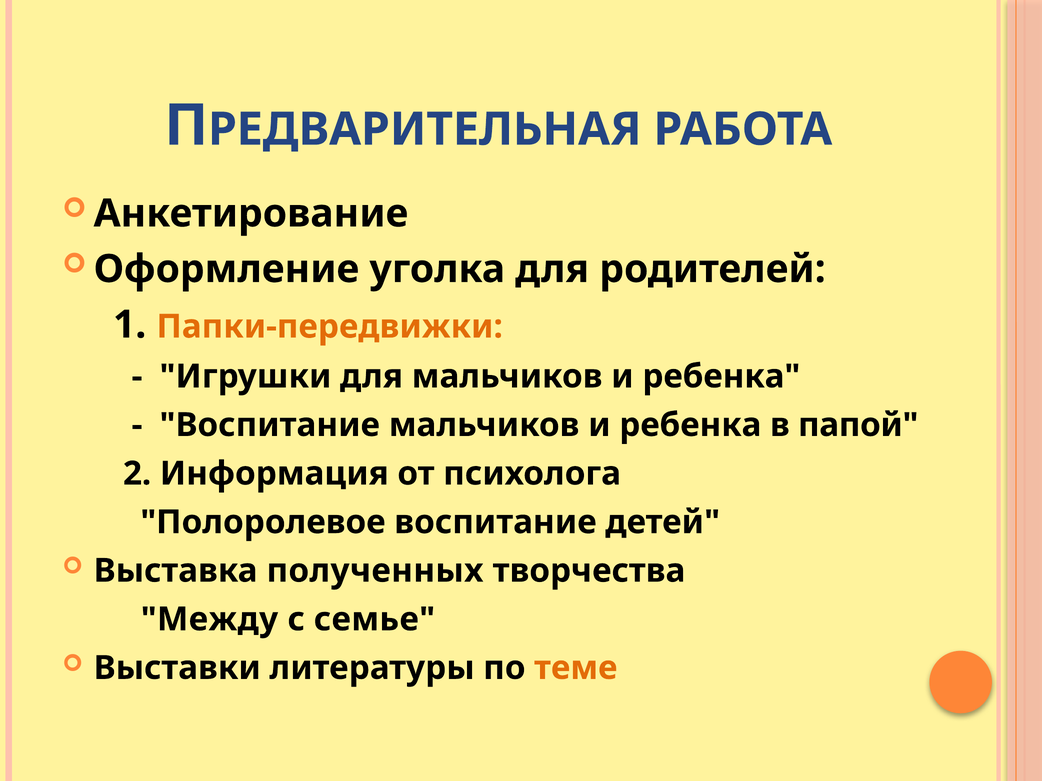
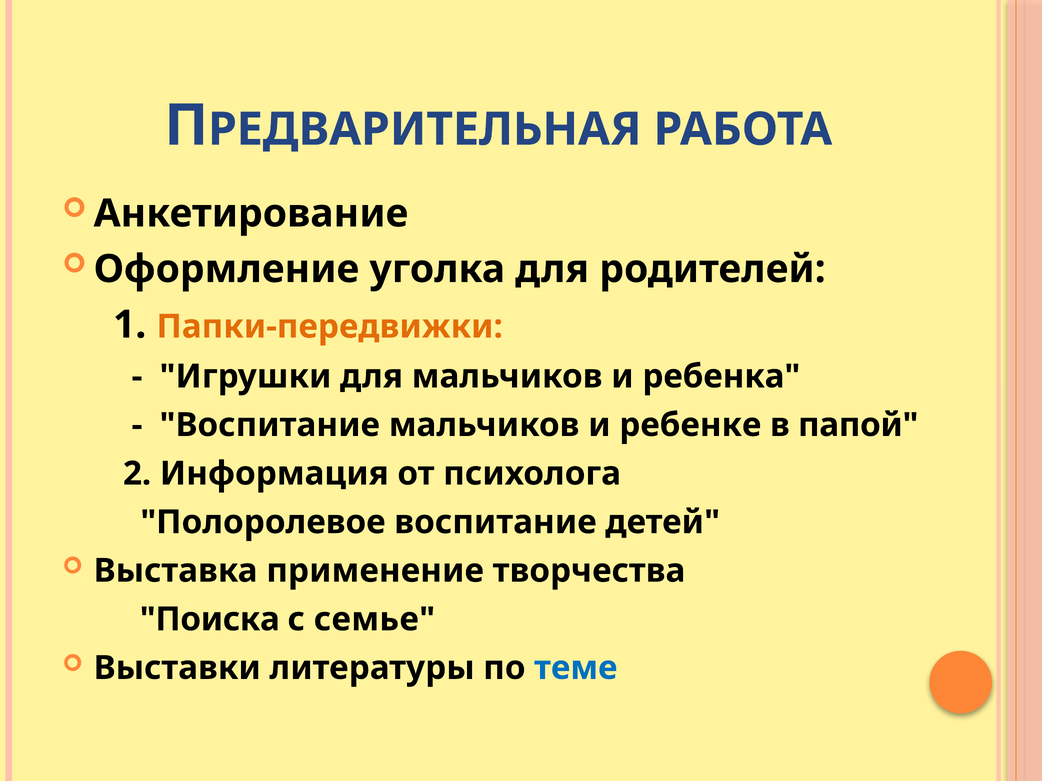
Воспитание мальчиков и ребенка: ребенка -> ребенке
полученных: полученных -> применение
Между: Между -> Поиска
теме colour: orange -> blue
